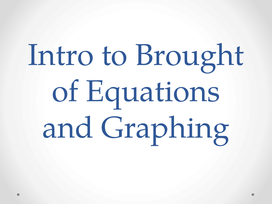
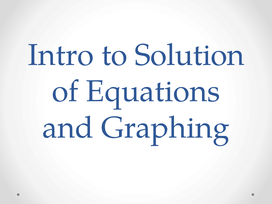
Brought: Brought -> Solution
